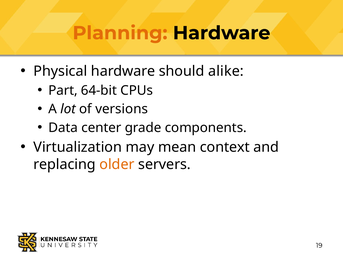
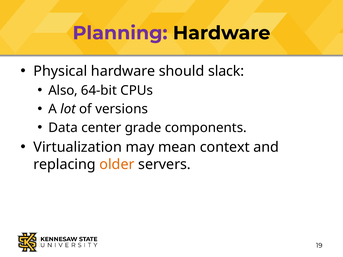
Planning colour: orange -> purple
alike: alike -> slack
Part: Part -> Also
